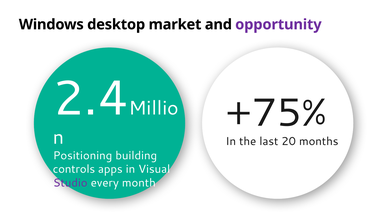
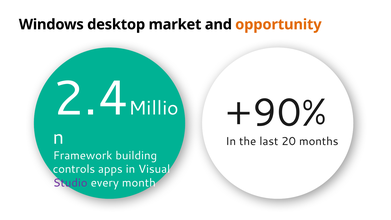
opportunity colour: purple -> orange
+75%: +75% -> +90%
Positioning: Positioning -> Framework
